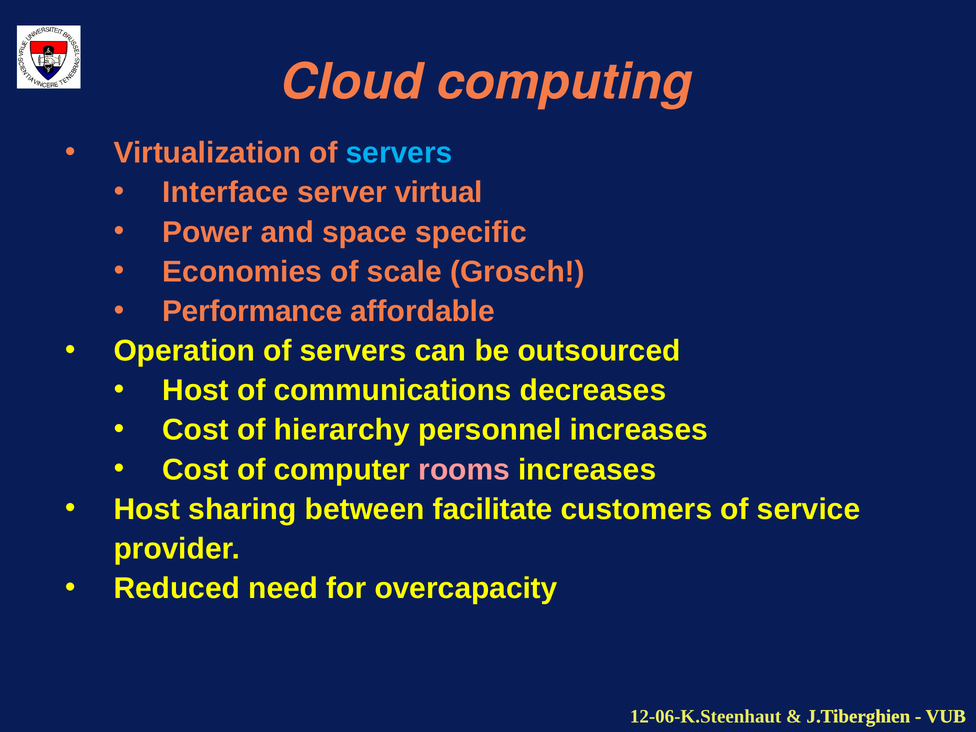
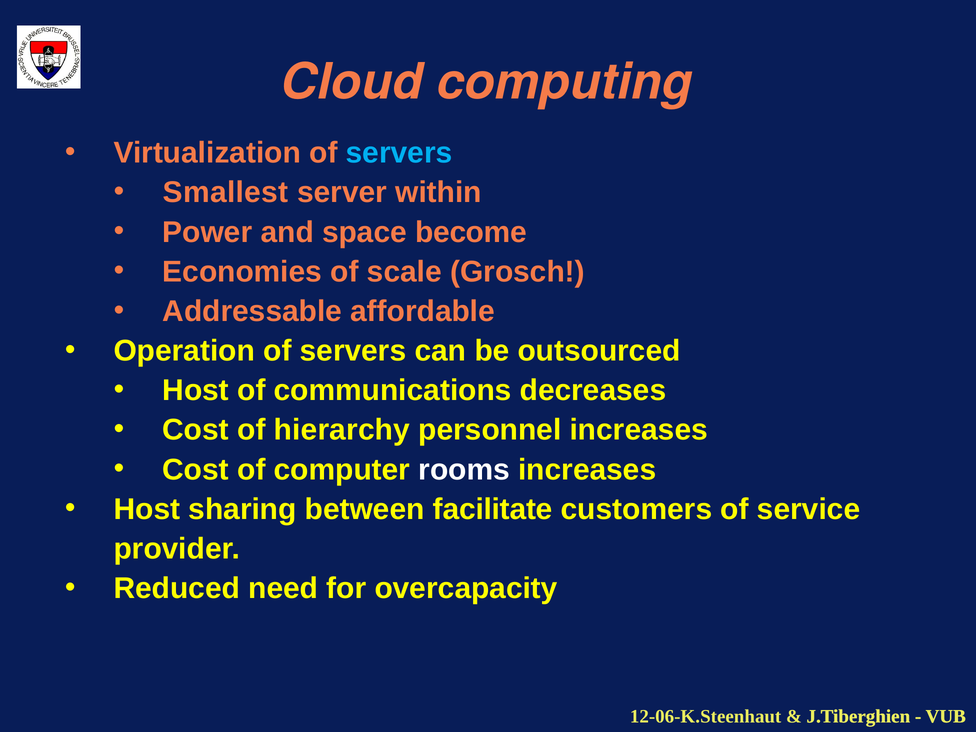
Interface: Interface -> Smallest
virtual: virtual -> within
specific: specific -> become
Performance: Performance -> Addressable
rooms colour: pink -> white
